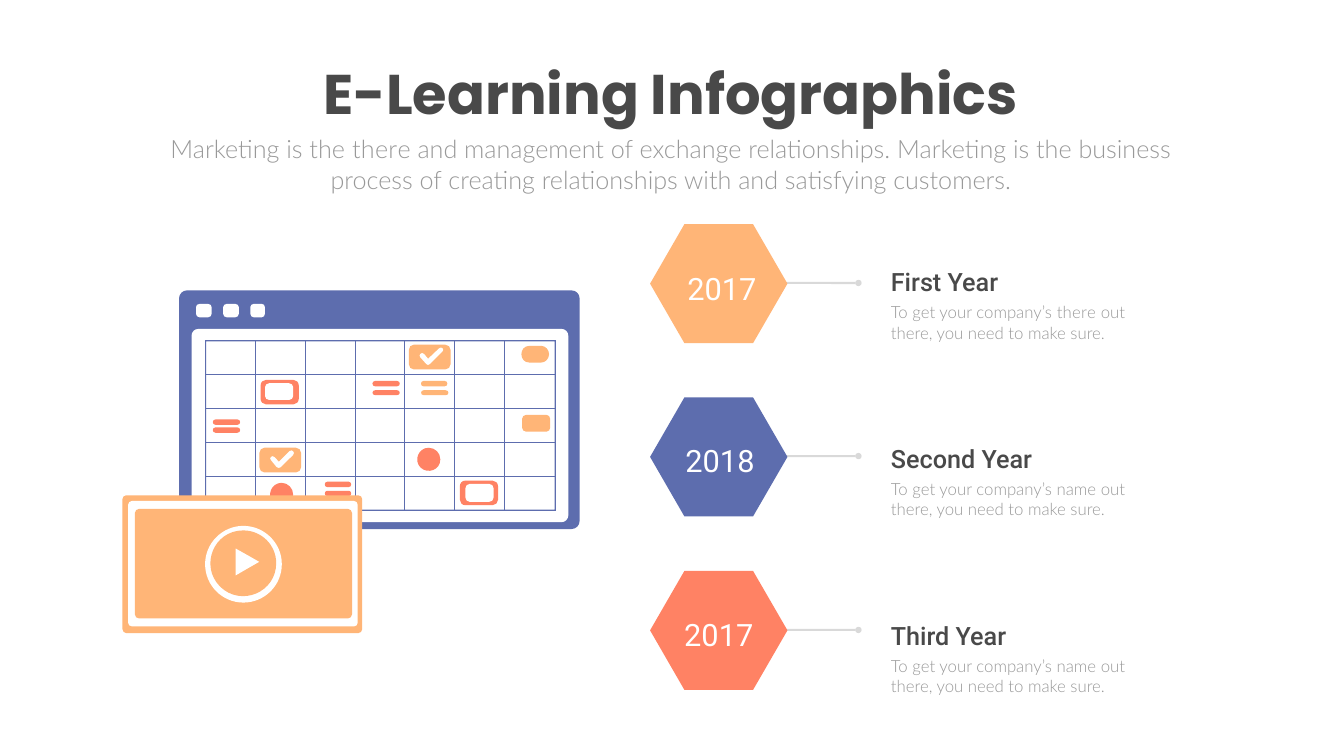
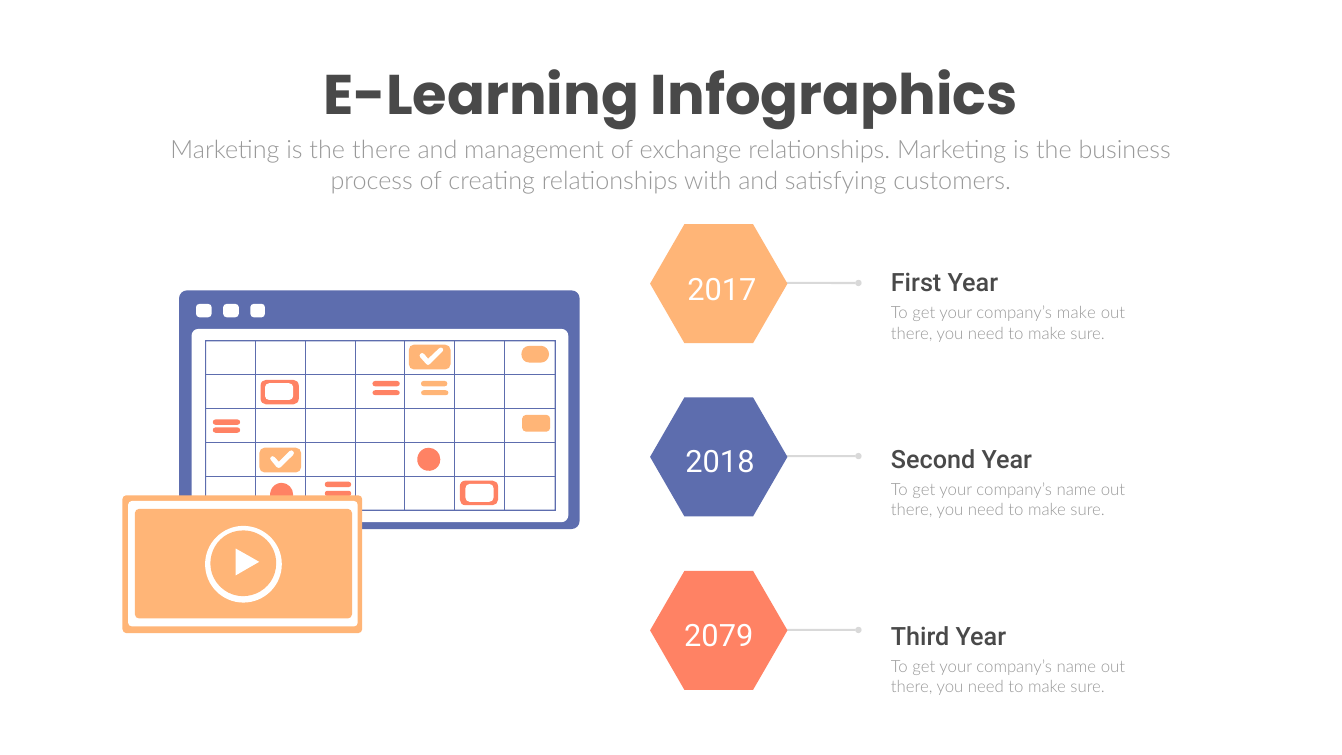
company’s there: there -> make
2017 at (719, 637): 2017 -> 2079
